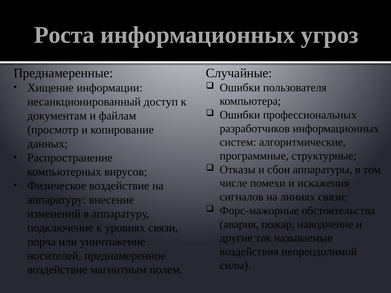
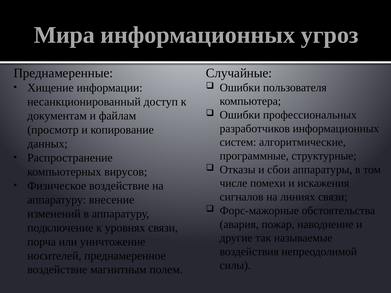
Роста: Роста -> Мира
